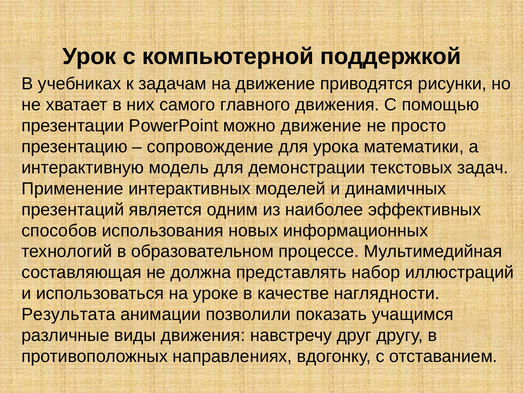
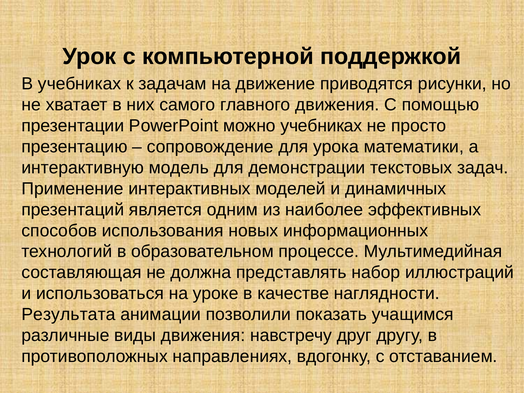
можно движение: движение -> учебниках
